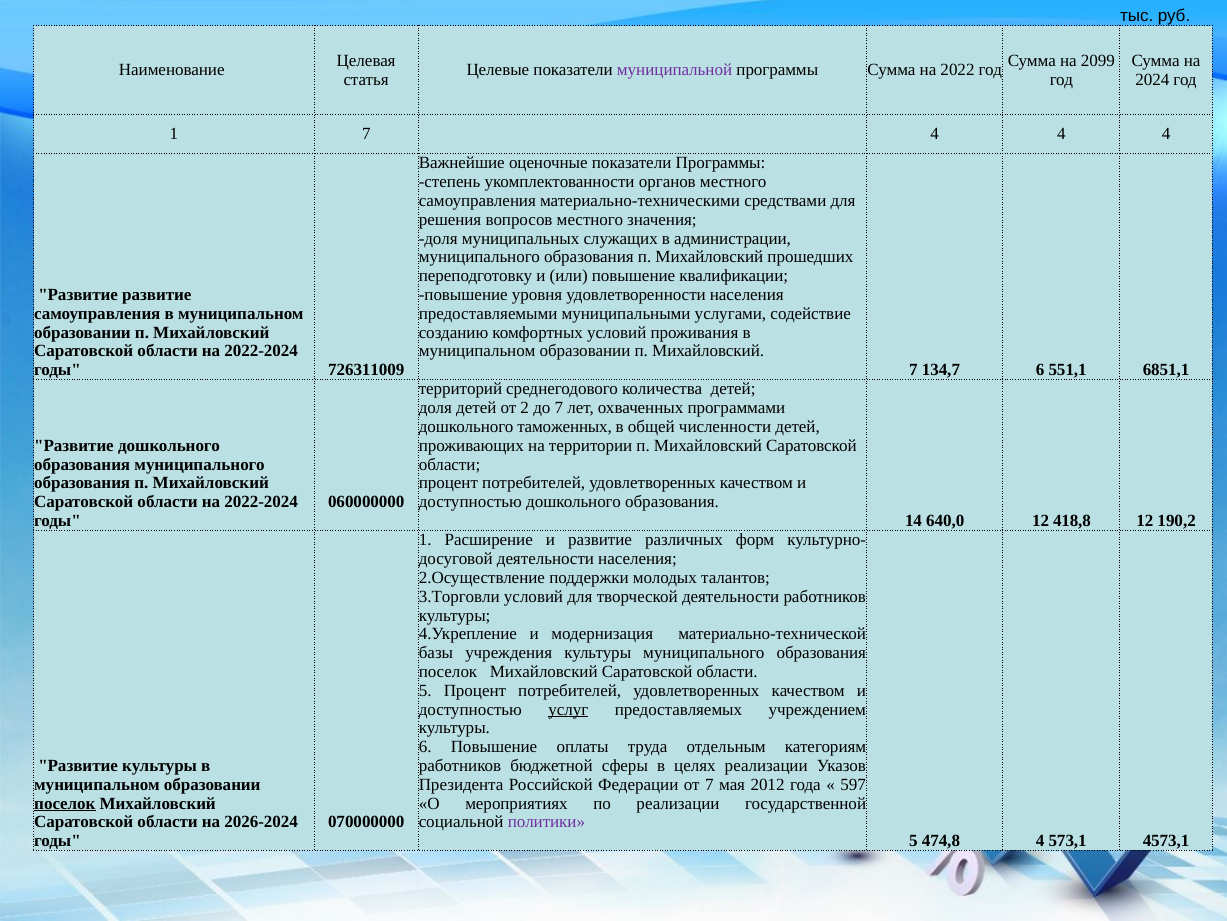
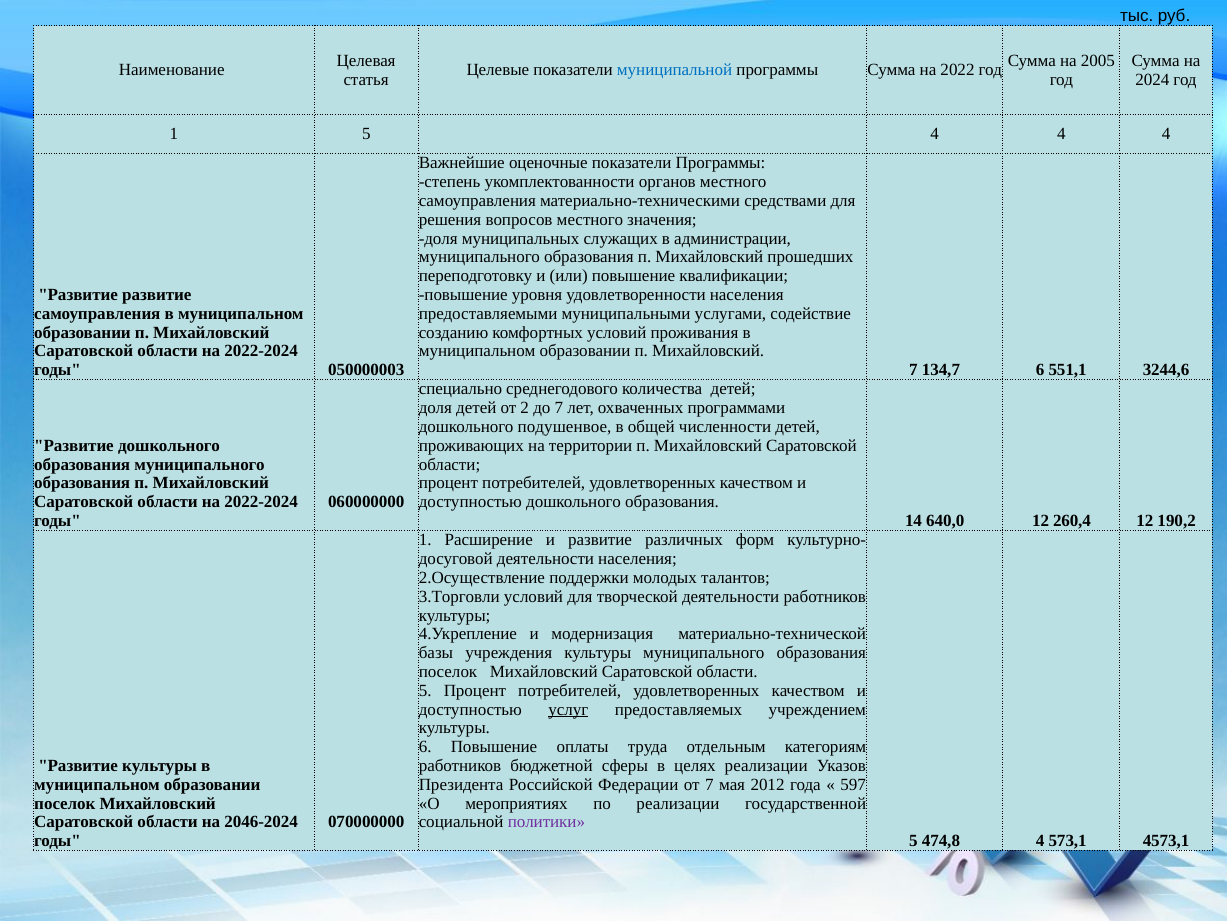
2099: 2099 -> 2005
муниципальной colour: purple -> blue
1 7: 7 -> 5
726311009: 726311009 -> 050000003
6851,1: 6851,1 -> 3244,6
территорий: территорий -> специально
таможенных: таможенных -> подушенвое
418,8: 418,8 -> 260,4
поселок at (65, 803) underline: present -> none
2026-2024: 2026-2024 -> 2046-2024
